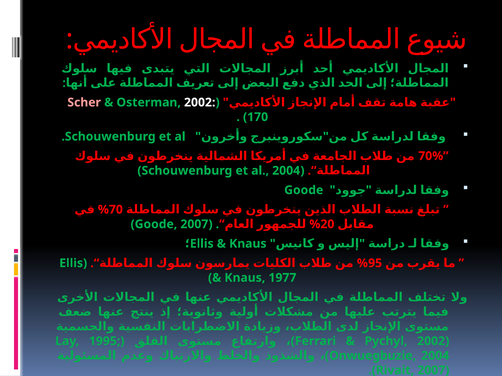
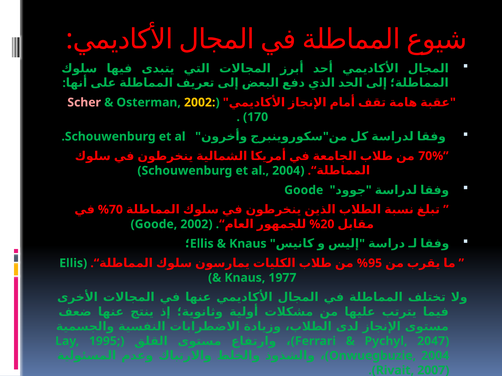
2002 at (200, 103) colour: white -> yellow
Goode 2007: 2007 -> 2002
Pychyl 2002: 2002 -> 2047
